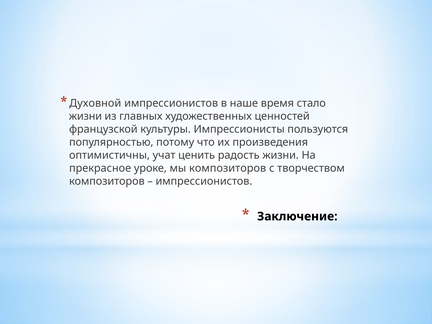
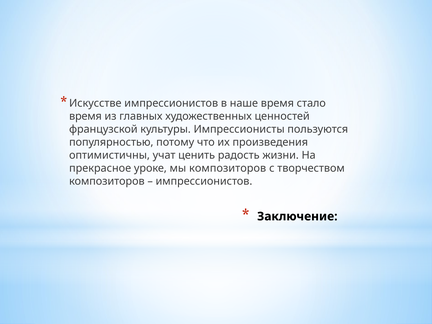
Духовной: Духовной -> Искусстве
жизни at (85, 116): жизни -> время
